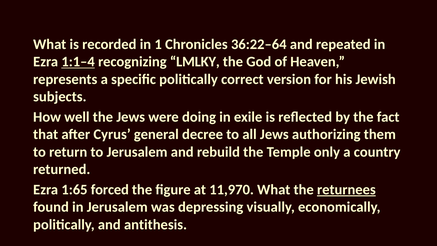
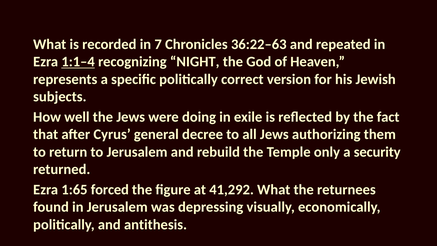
1: 1 -> 7
36:22–64: 36:22–64 -> 36:22–63
LMLKY: LMLKY -> NIGHT
country: country -> security
11,970: 11,970 -> 41,292
returnees underline: present -> none
